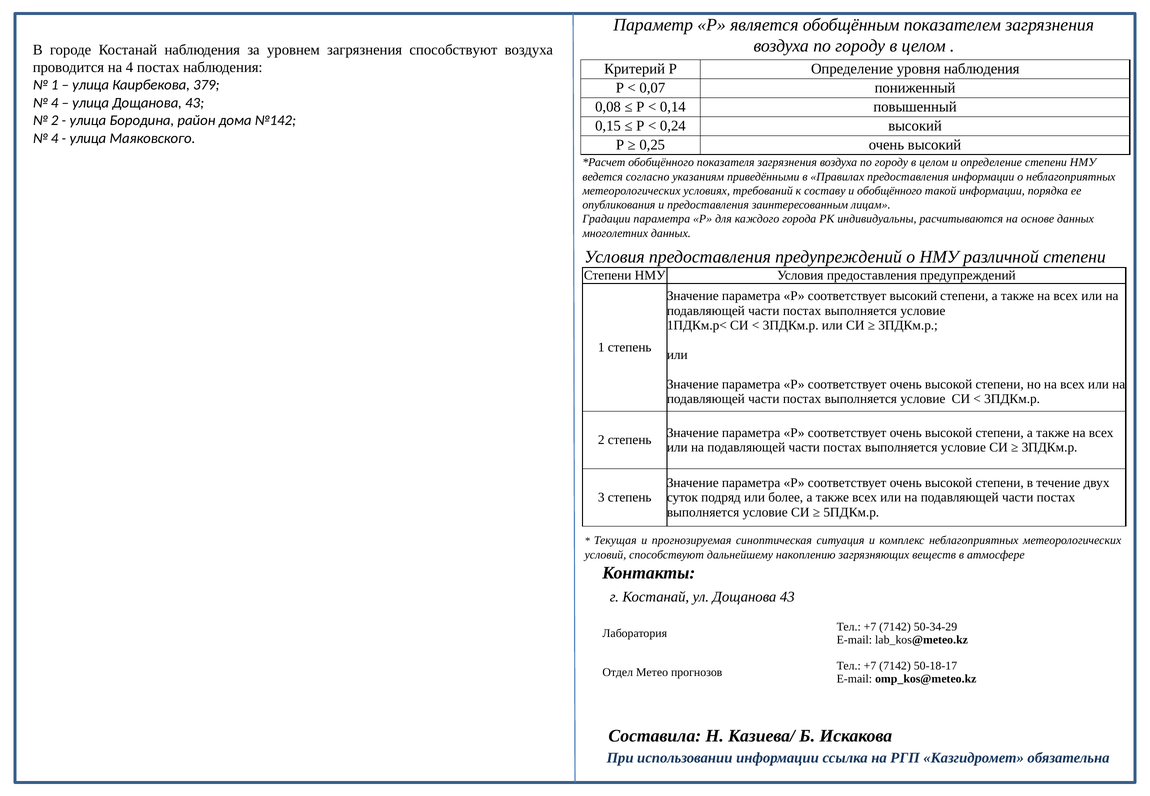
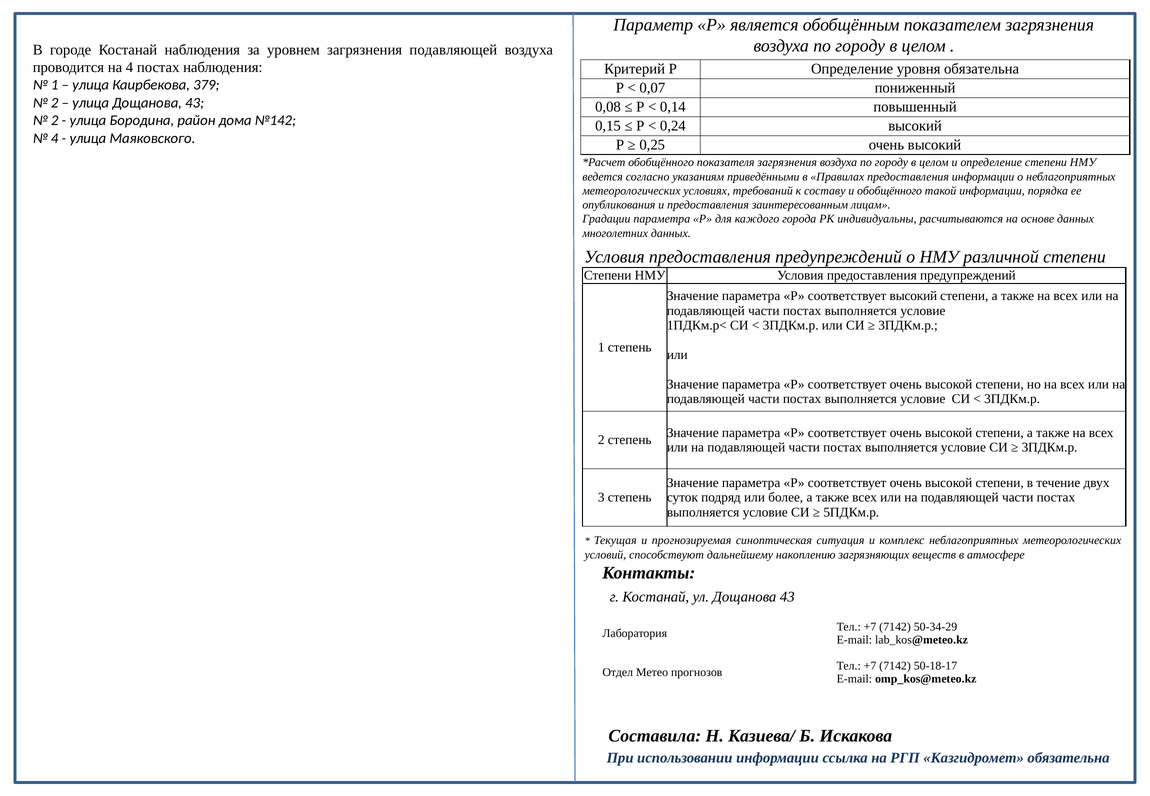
загрязнения способствуют: способствуют -> подавляющей
уровня наблюдения: наблюдения -> обязательна
4 at (55, 103): 4 -> 2
